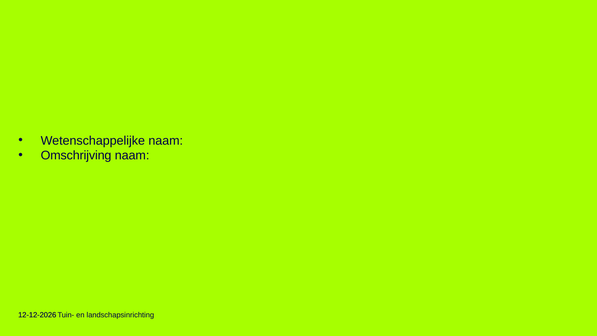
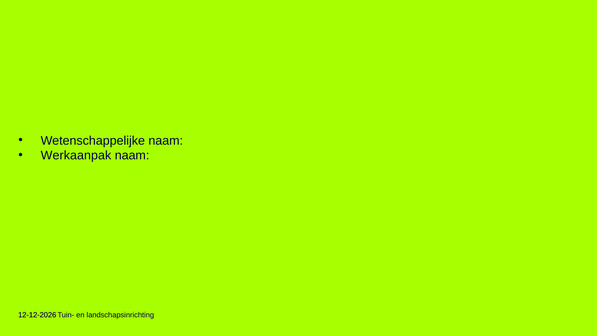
Omschrijving: Omschrijving -> Werkaanpak
